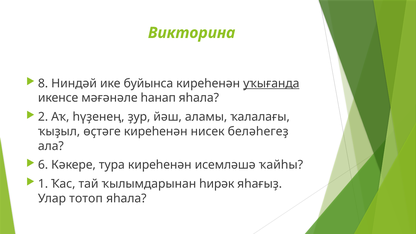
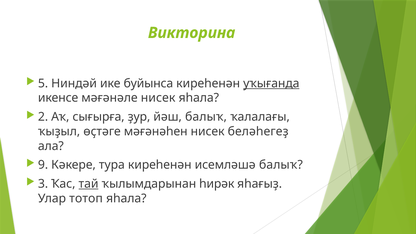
8: 8 -> 5
мәғәнәле һанап: һанап -> нисек
һүҙенең: һүҙенең -> сығырға
йәш аламы: аламы -> балыҡ
өҫтәге киреһенән: киреһенән -> мәғәнәһен
6: 6 -> 9
исемләшә ҡайһы: ҡайһы -> балыҡ
1: 1 -> 3
тай underline: none -> present
